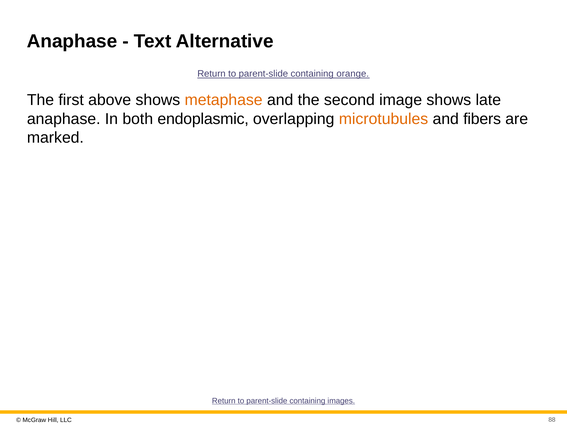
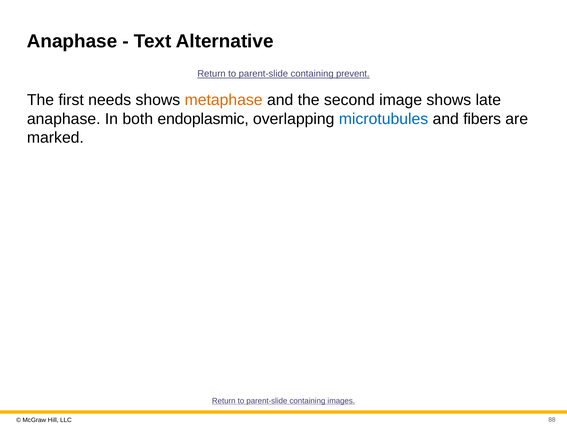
orange: orange -> prevent
above: above -> needs
microtubules colour: orange -> blue
